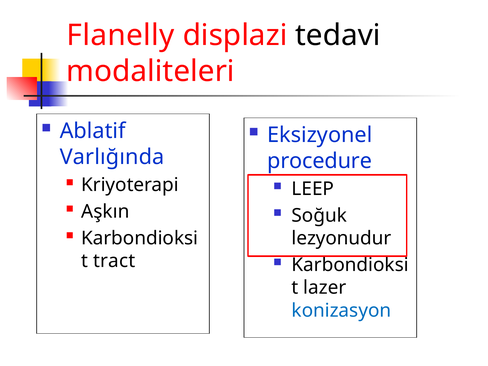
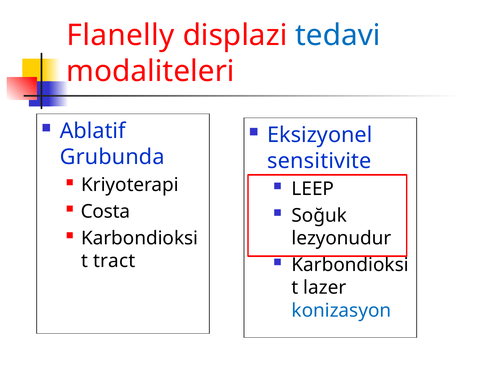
tedavi colour: black -> blue
Varlığında: Varlığında -> Grubunda
procedure: procedure -> sensitivite
Aşkın: Aşkın -> Costa
